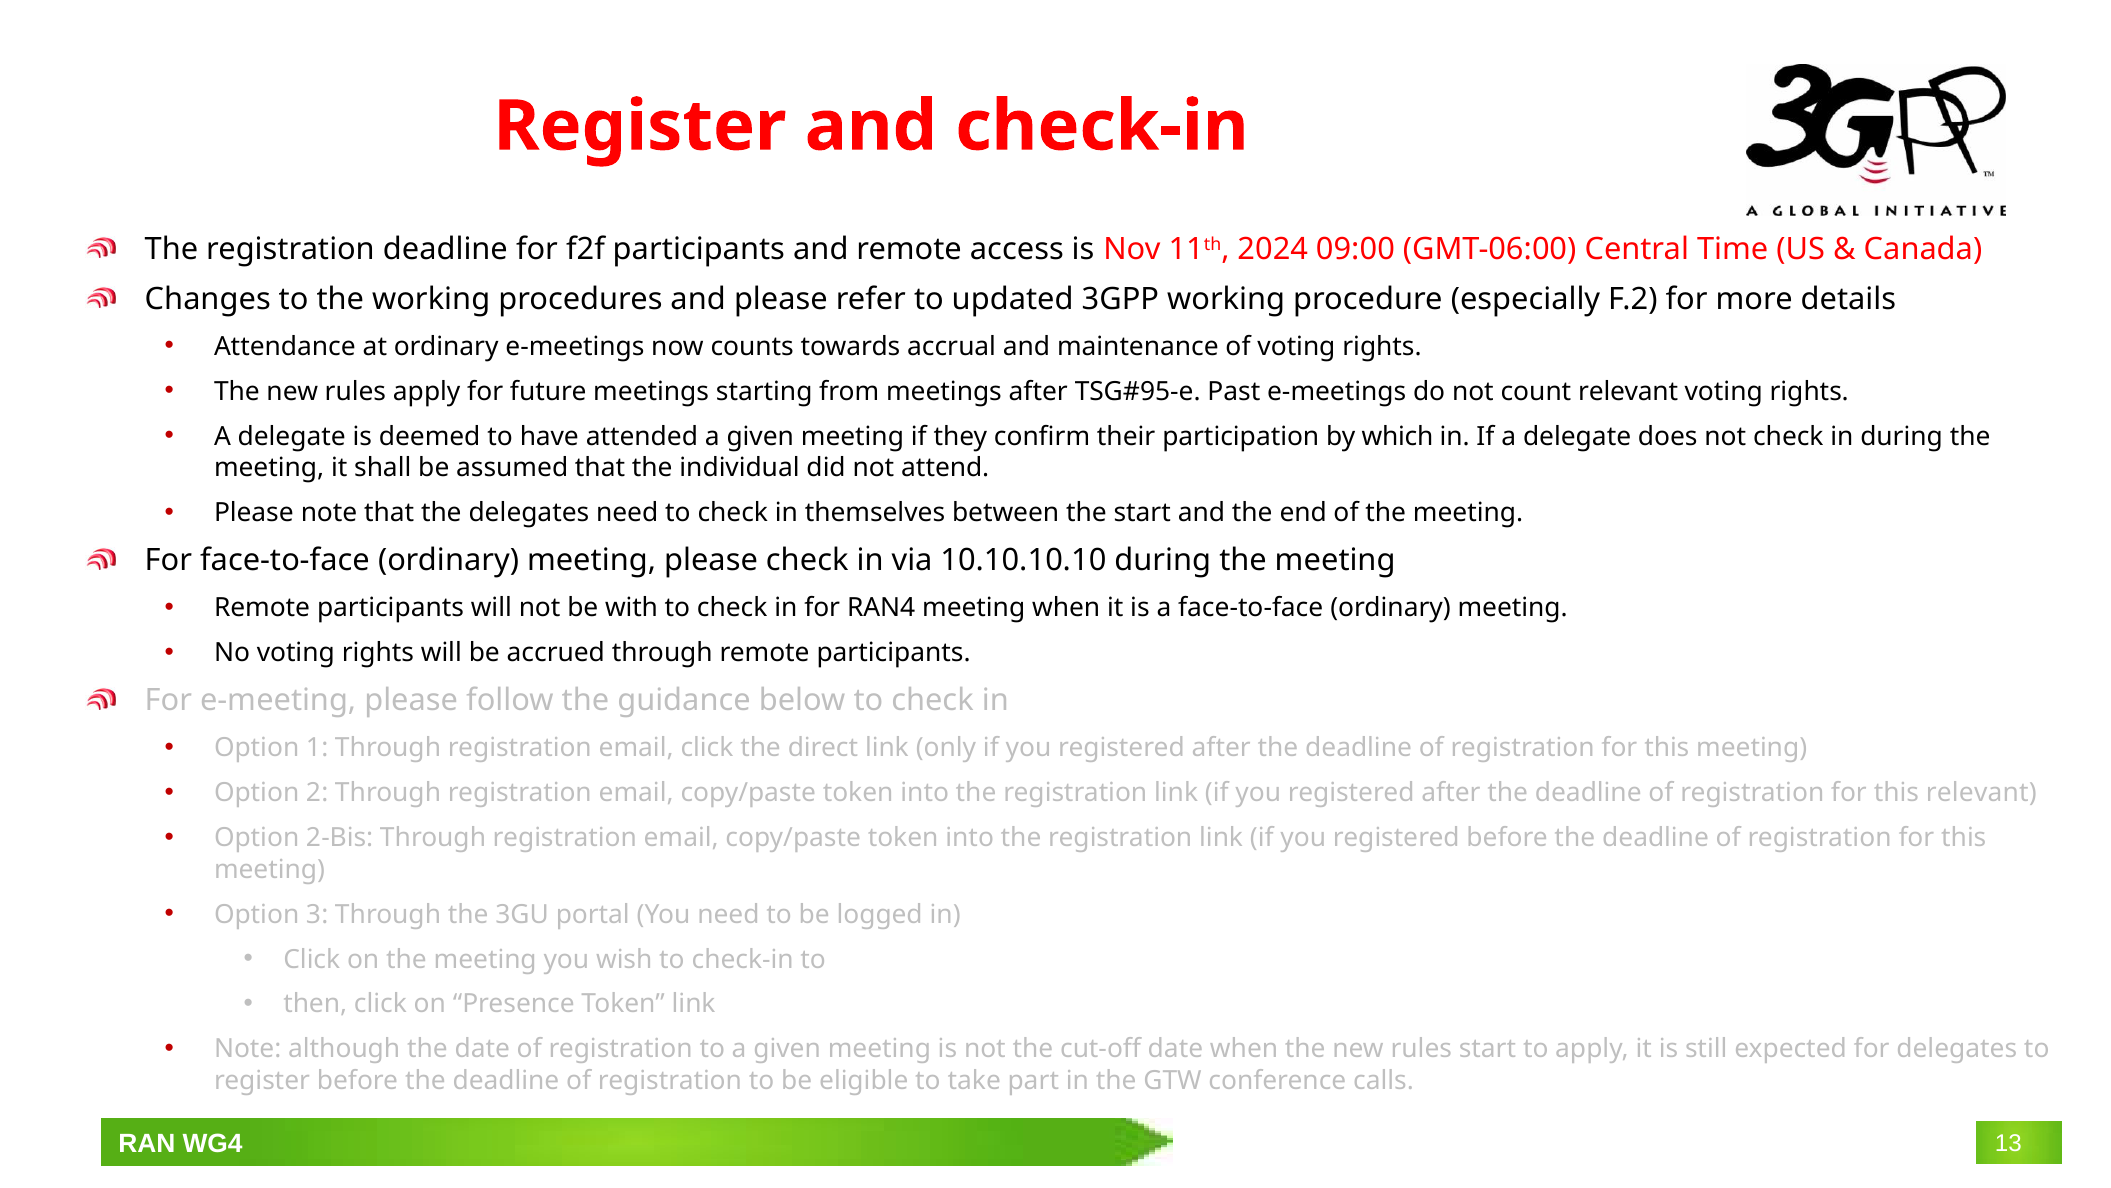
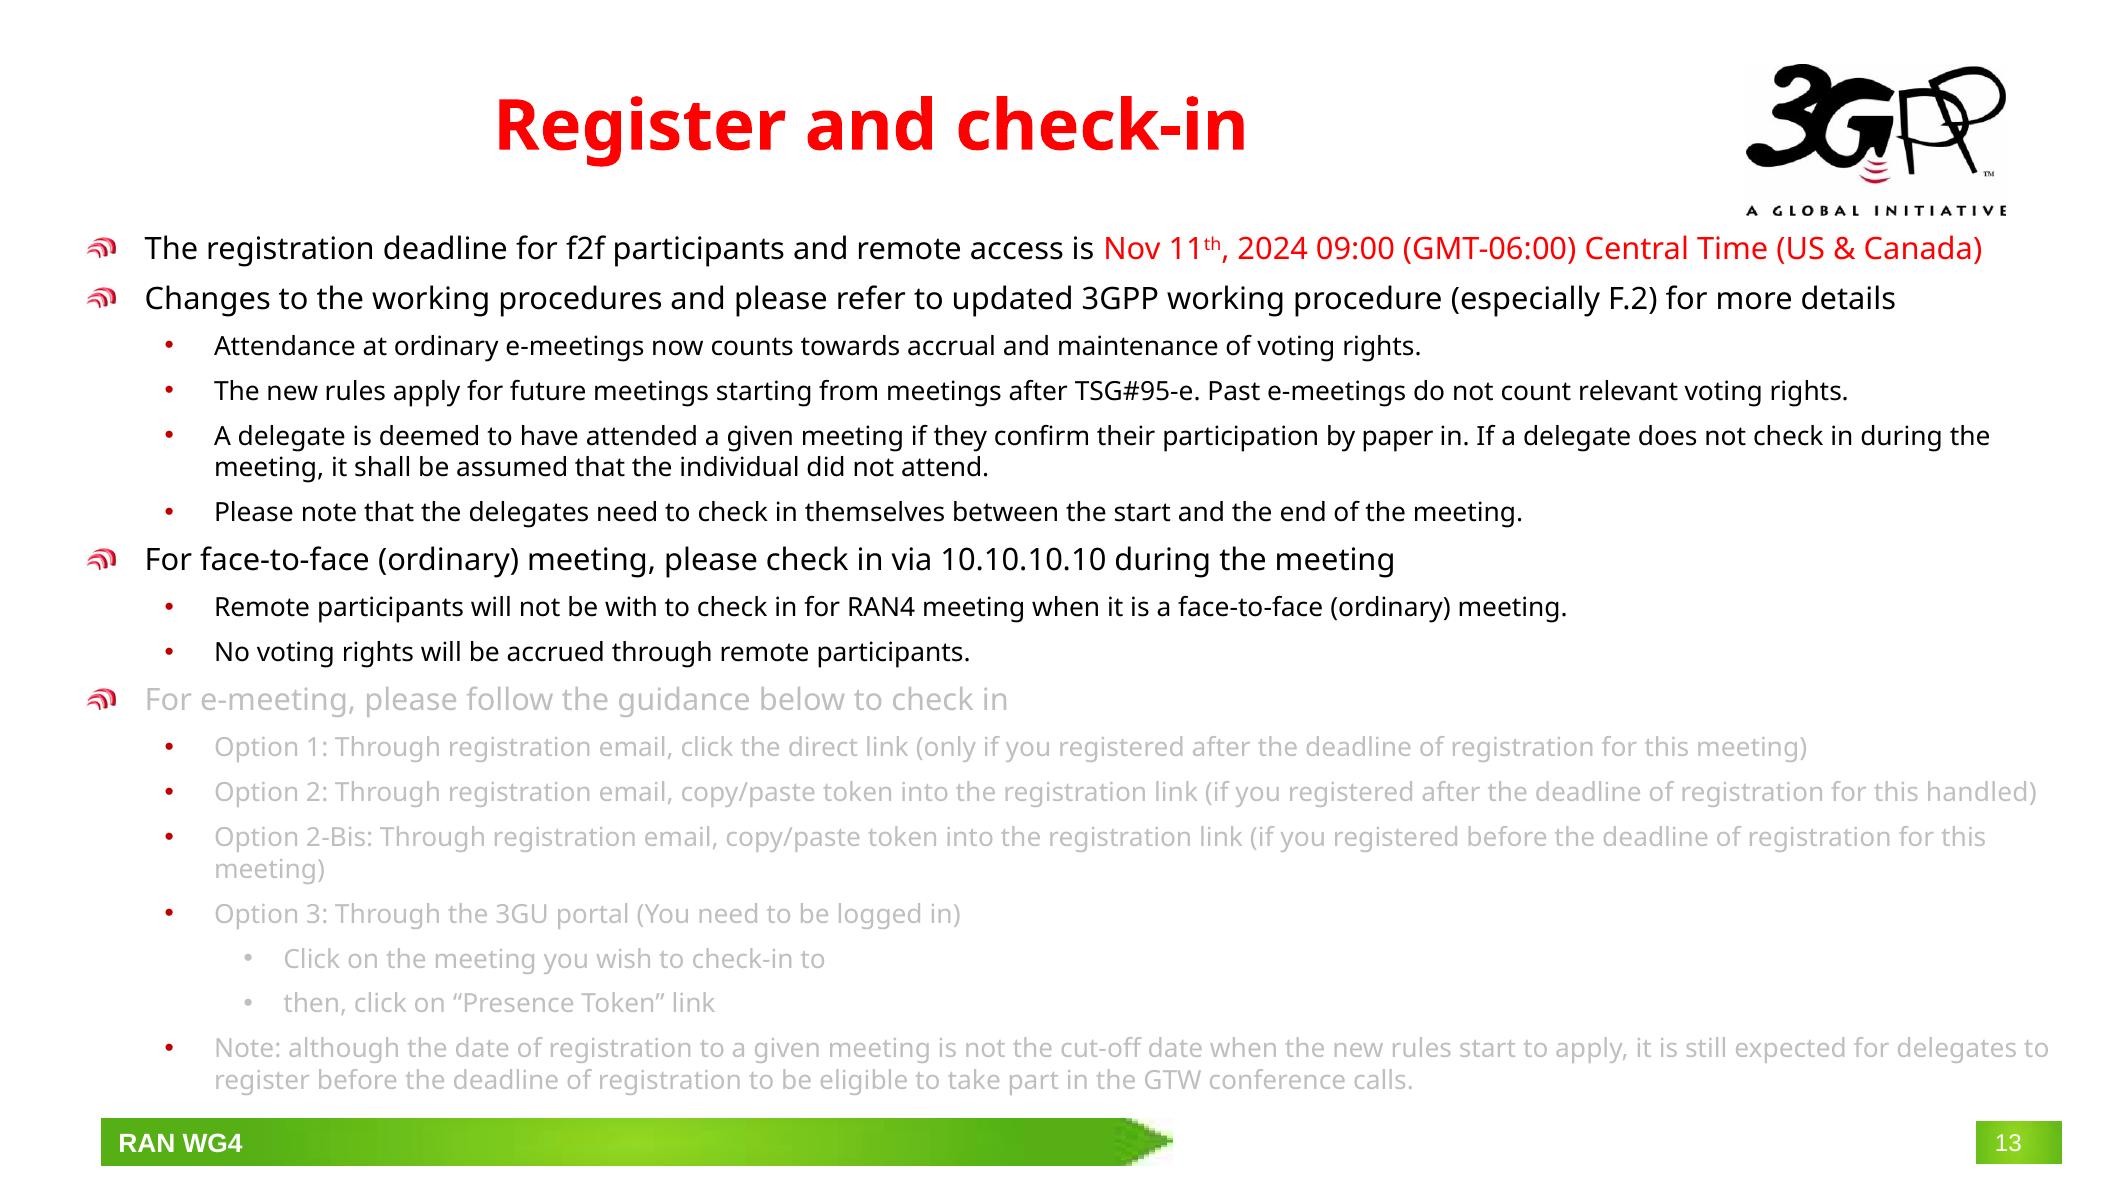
which: which -> paper
this relevant: relevant -> handled
